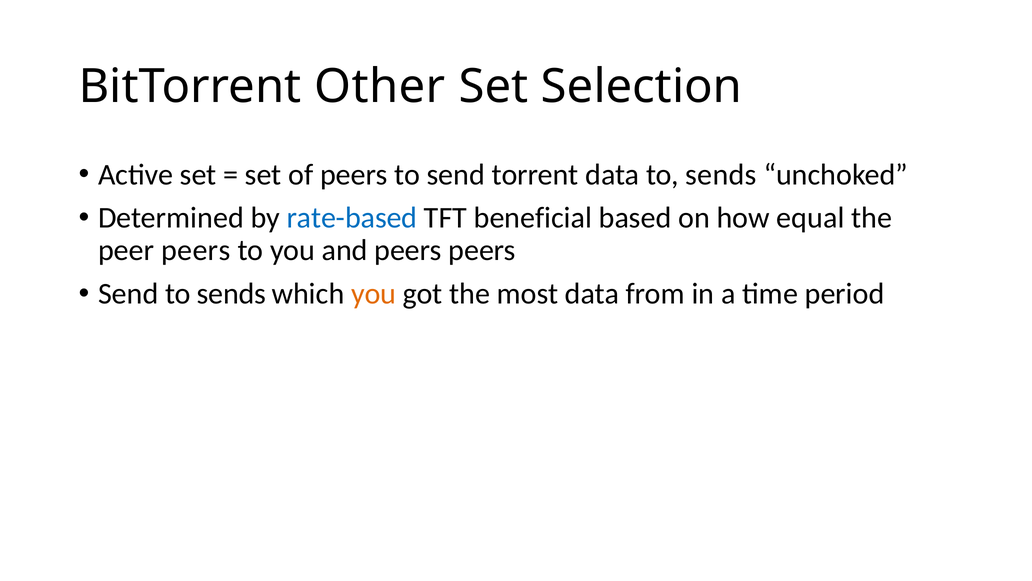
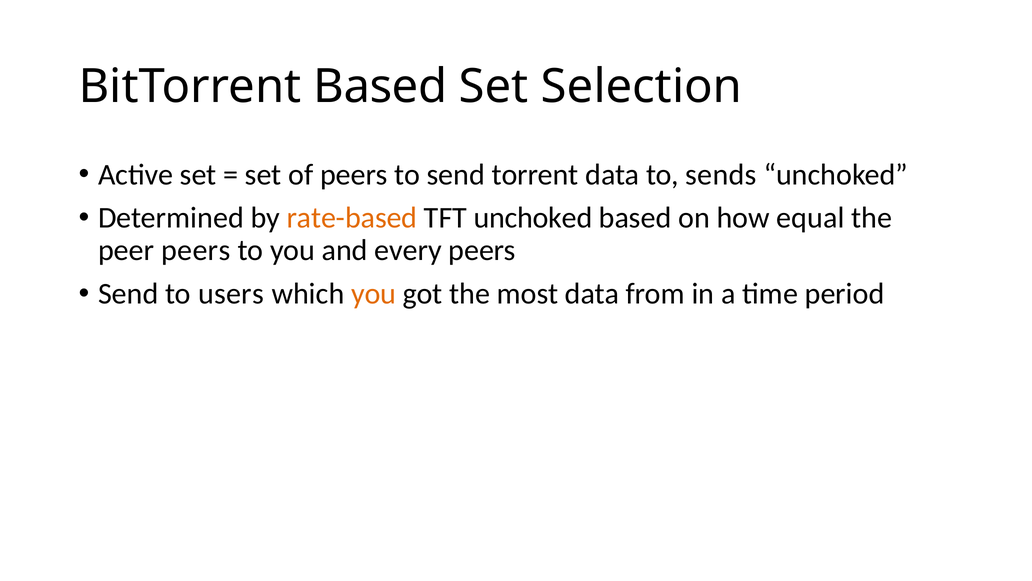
BitTorrent Other: Other -> Based
rate-based colour: blue -> orange
TFT beneficial: beneficial -> unchoked
and peers: peers -> every
Send to sends: sends -> users
